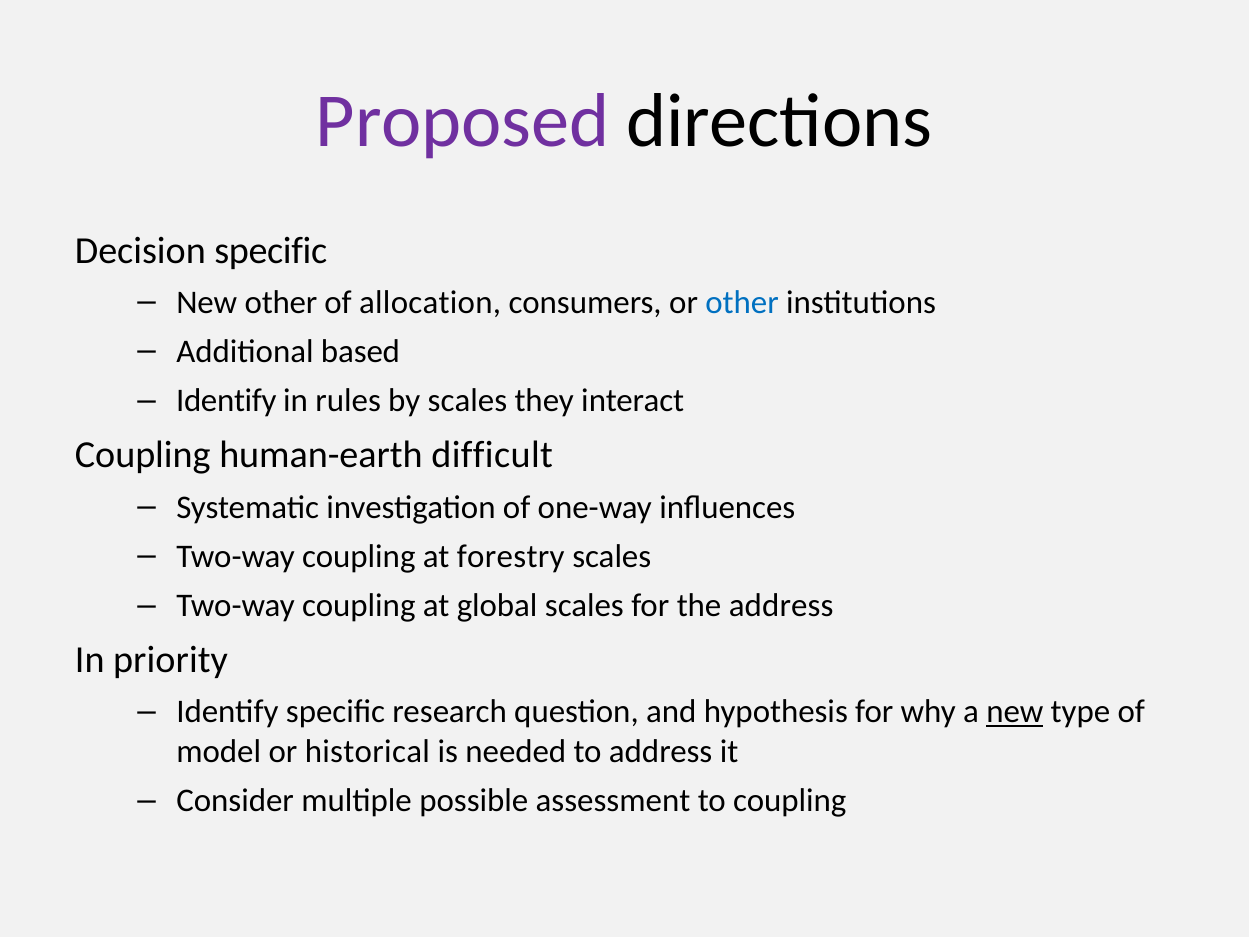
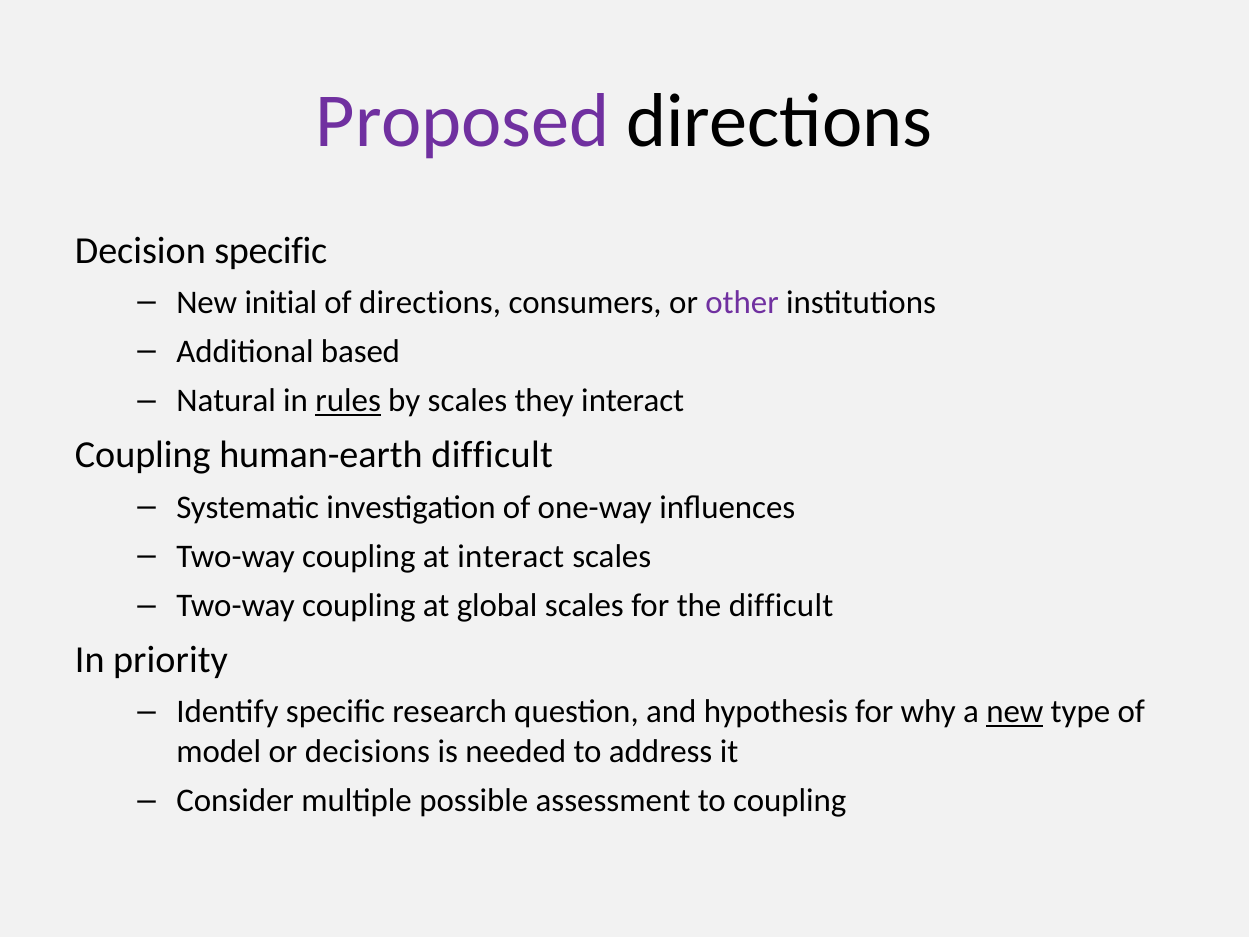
New other: other -> initial
of allocation: allocation -> directions
other at (742, 302) colour: blue -> purple
Identify at (226, 401): Identify -> Natural
rules underline: none -> present
at forestry: forestry -> interact
the address: address -> difficult
historical: historical -> decisions
